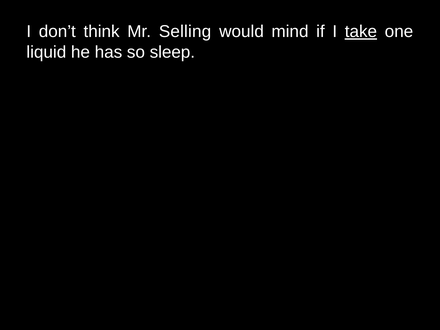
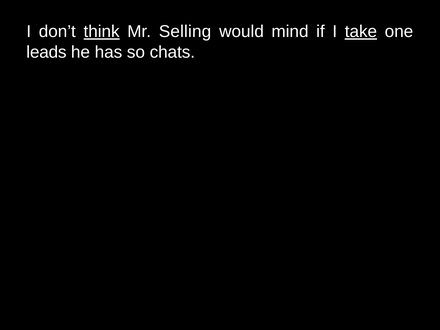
think underline: none -> present
liquid: liquid -> leads
sleep: sleep -> chats
